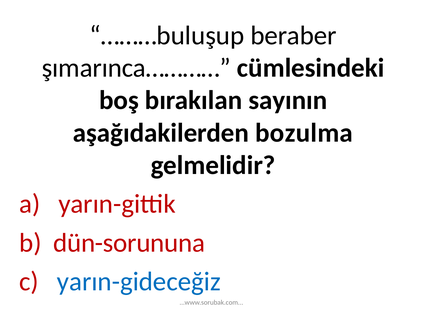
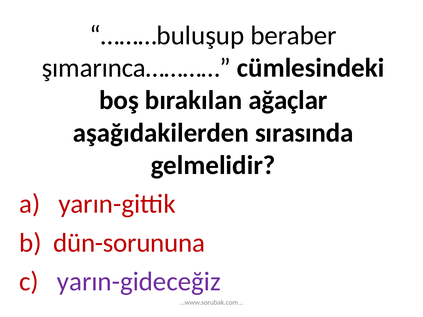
sayının: sayının -> ağaçlar
bozulma: bozulma -> sırasında
yarın-gideceğiz colour: blue -> purple
